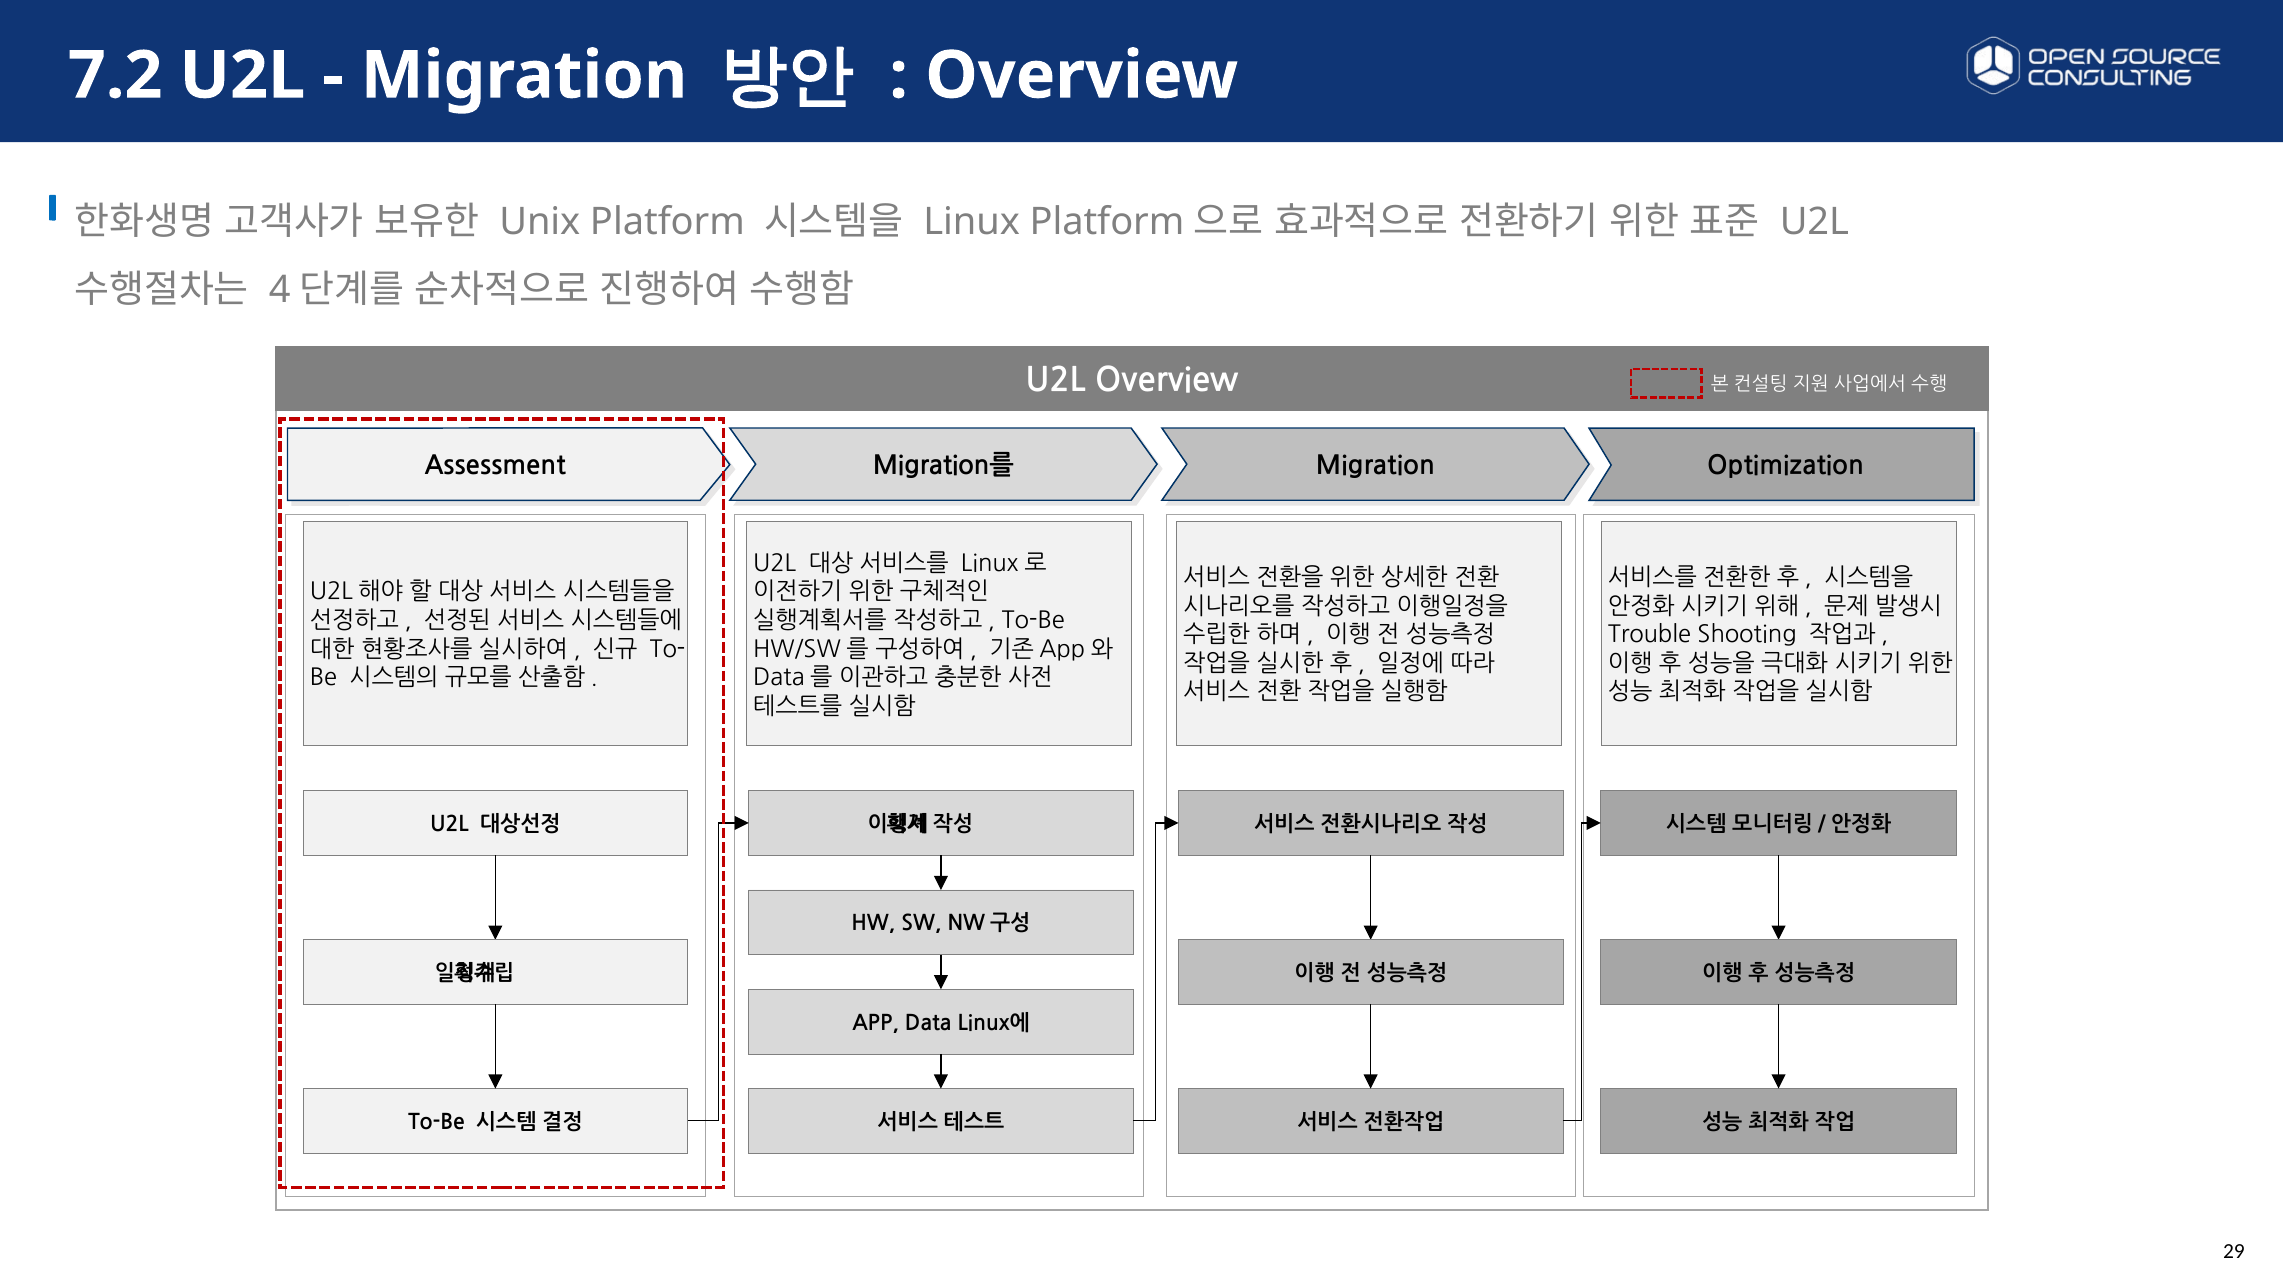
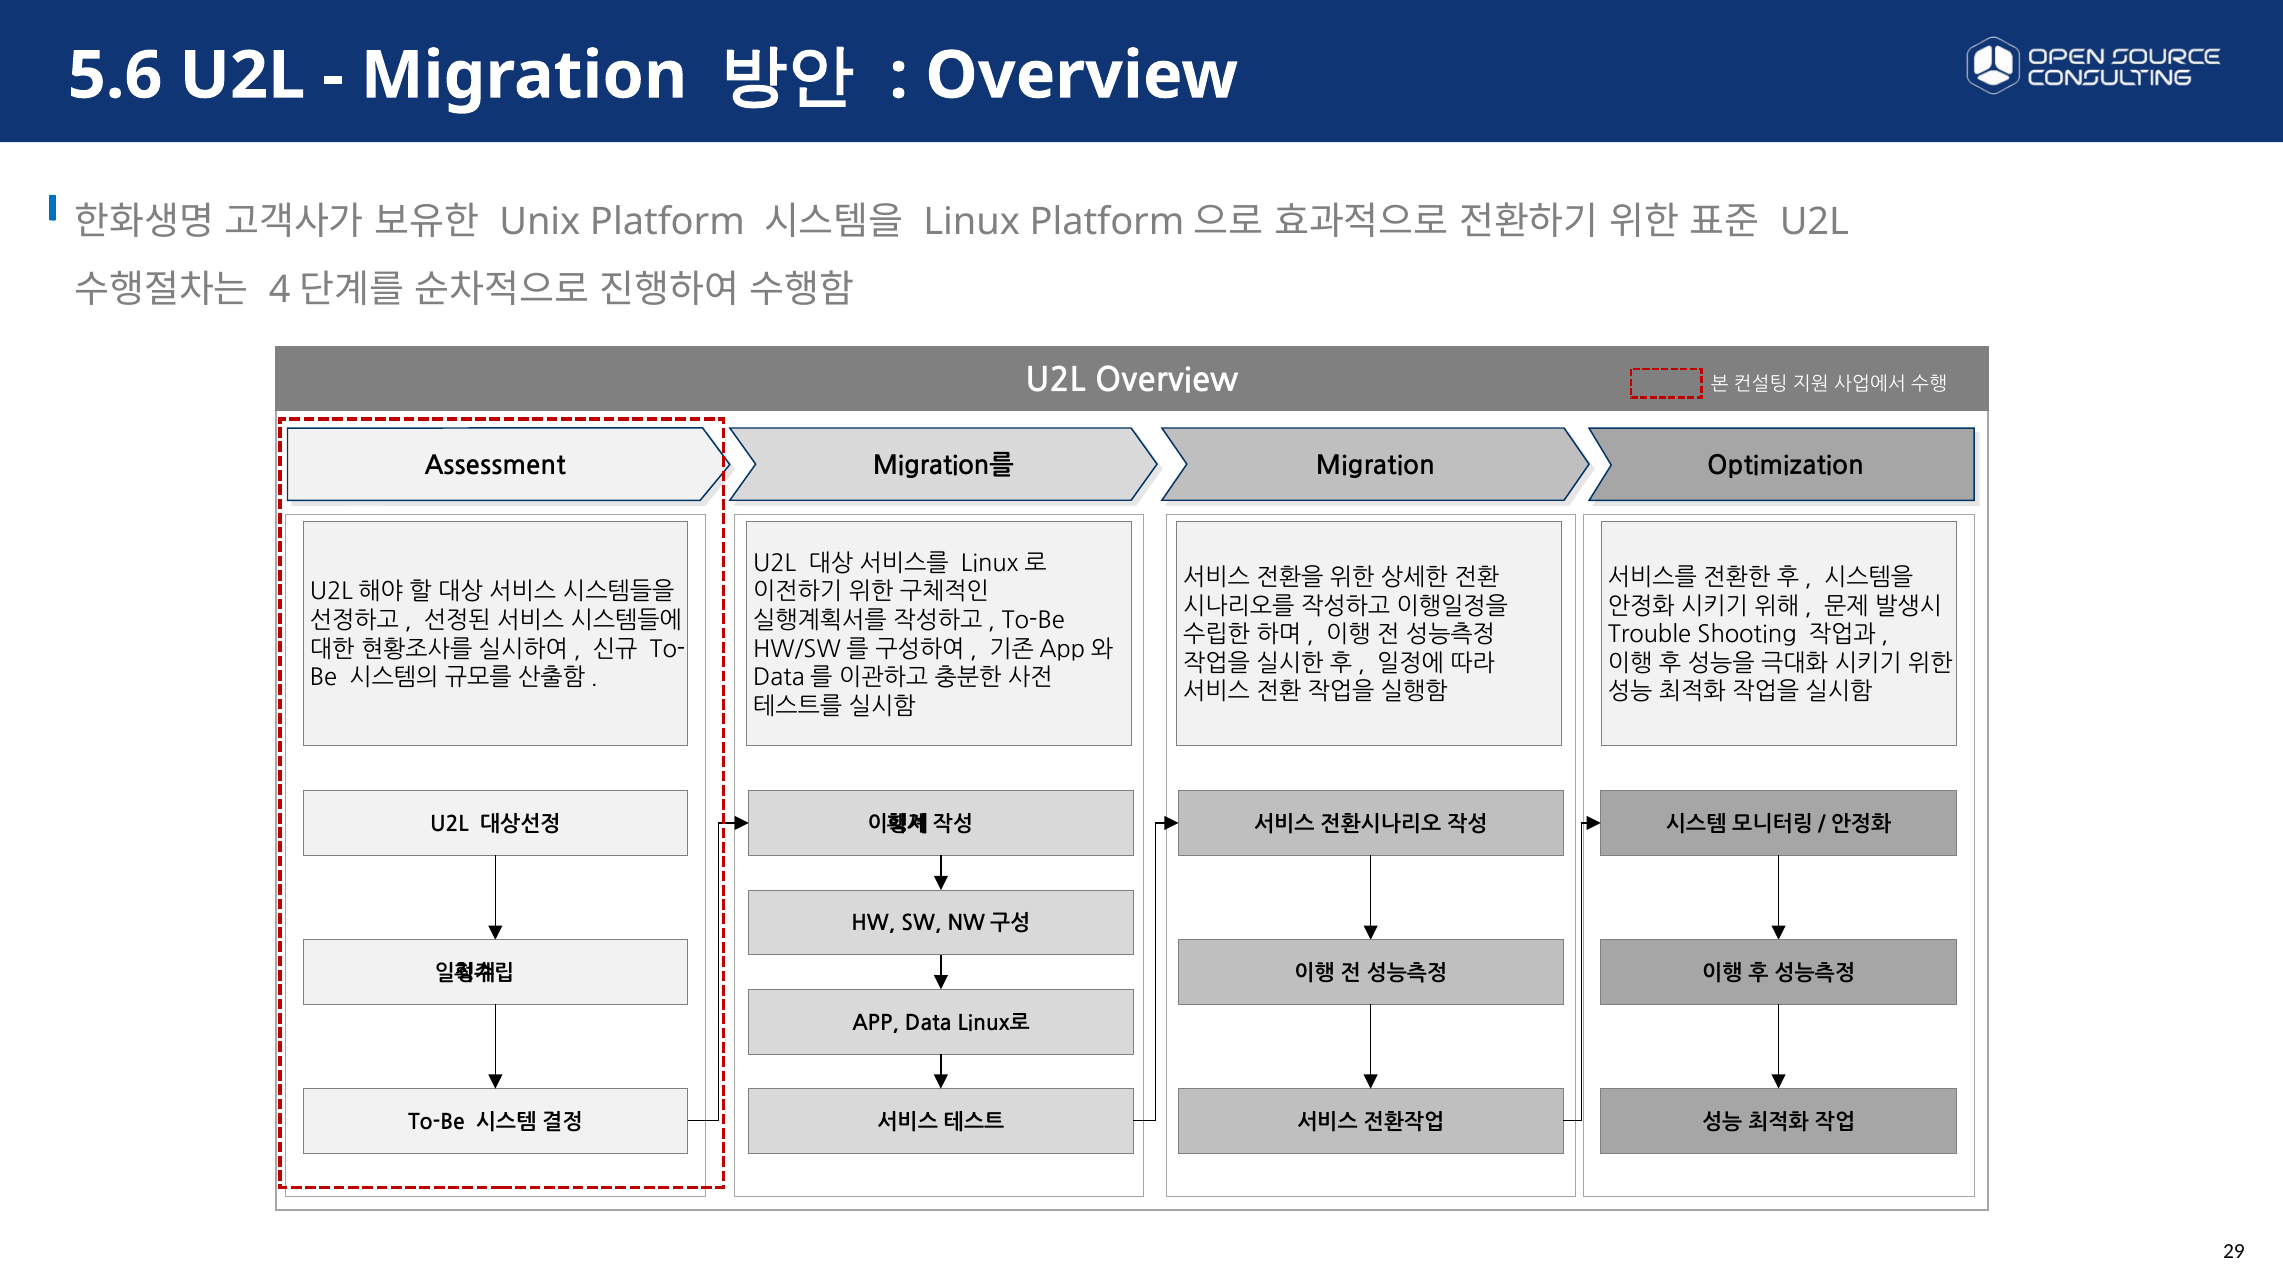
7.2: 7.2 -> 5.6
Data Linux에: Linux에 -> Linux로
